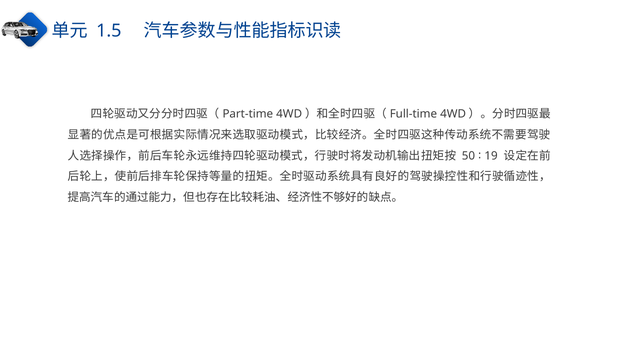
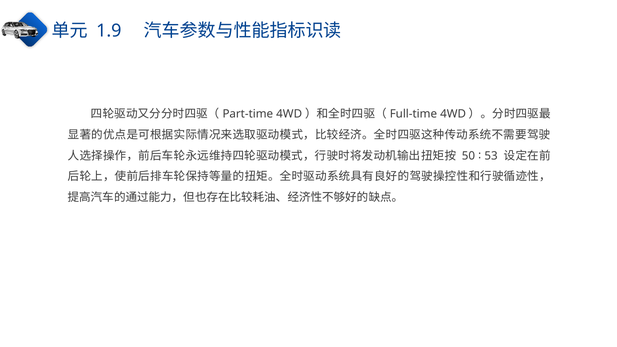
1.5: 1.5 -> 1.9
19: 19 -> 53
